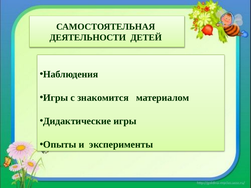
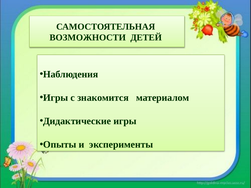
ДЕЯТЕЛЬНОСТИ: ДЕЯТЕЛЬНОСТИ -> ВОЗМОЖНОСТИ
